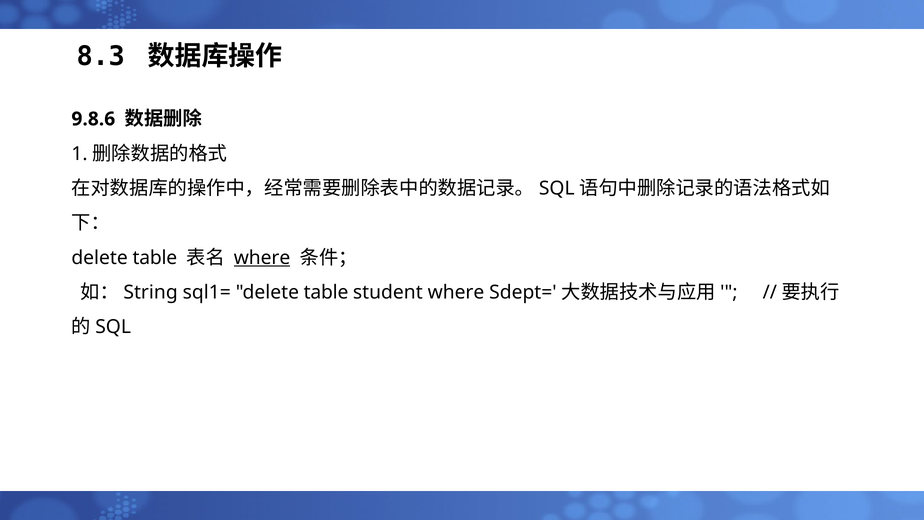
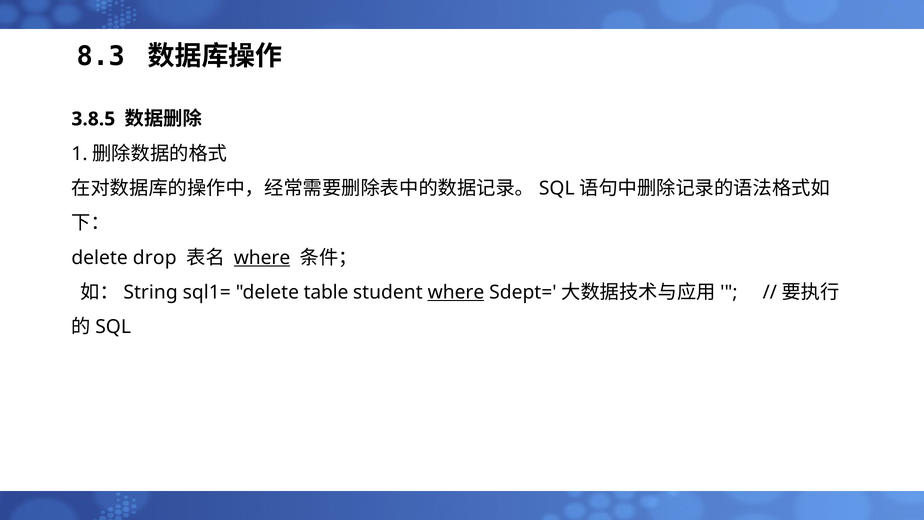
9.8.6: 9.8.6 -> 3.8.5
table at (155, 258): table -> drop
where at (456, 292) underline: none -> present
